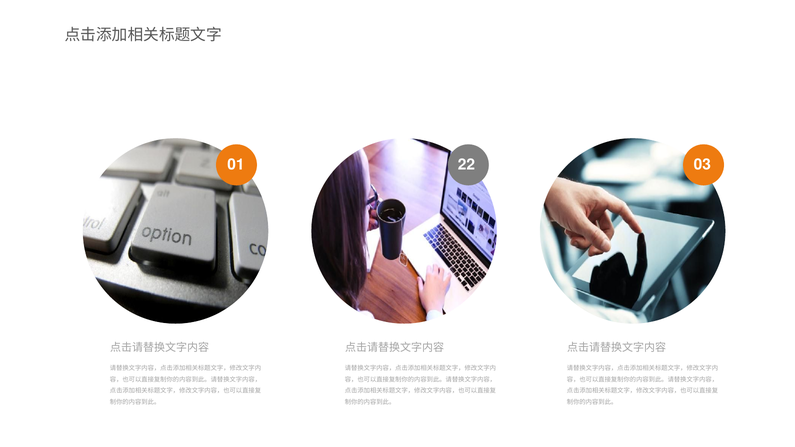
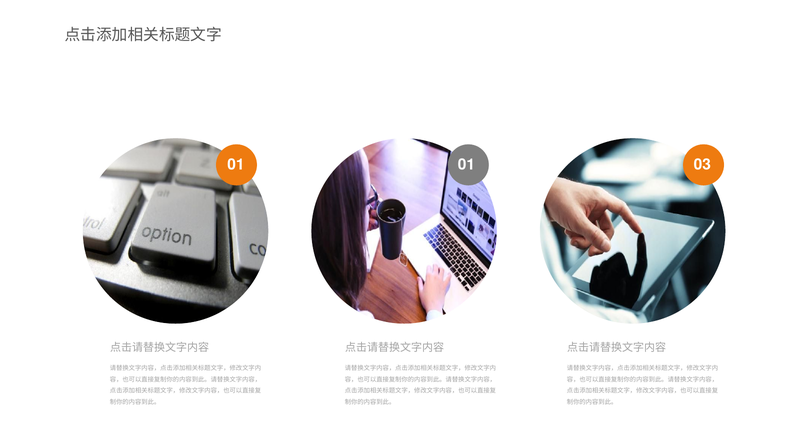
01 22: 22 -> 01
